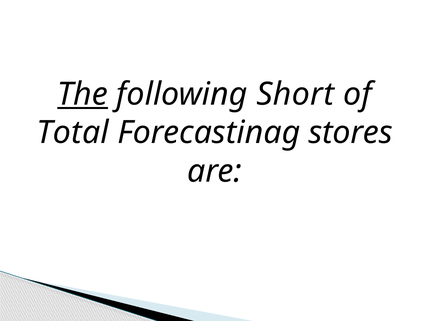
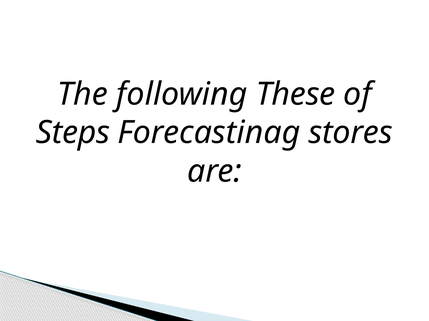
The underline: present -> none
Short: Short -> These
Total: Total -> Steps
